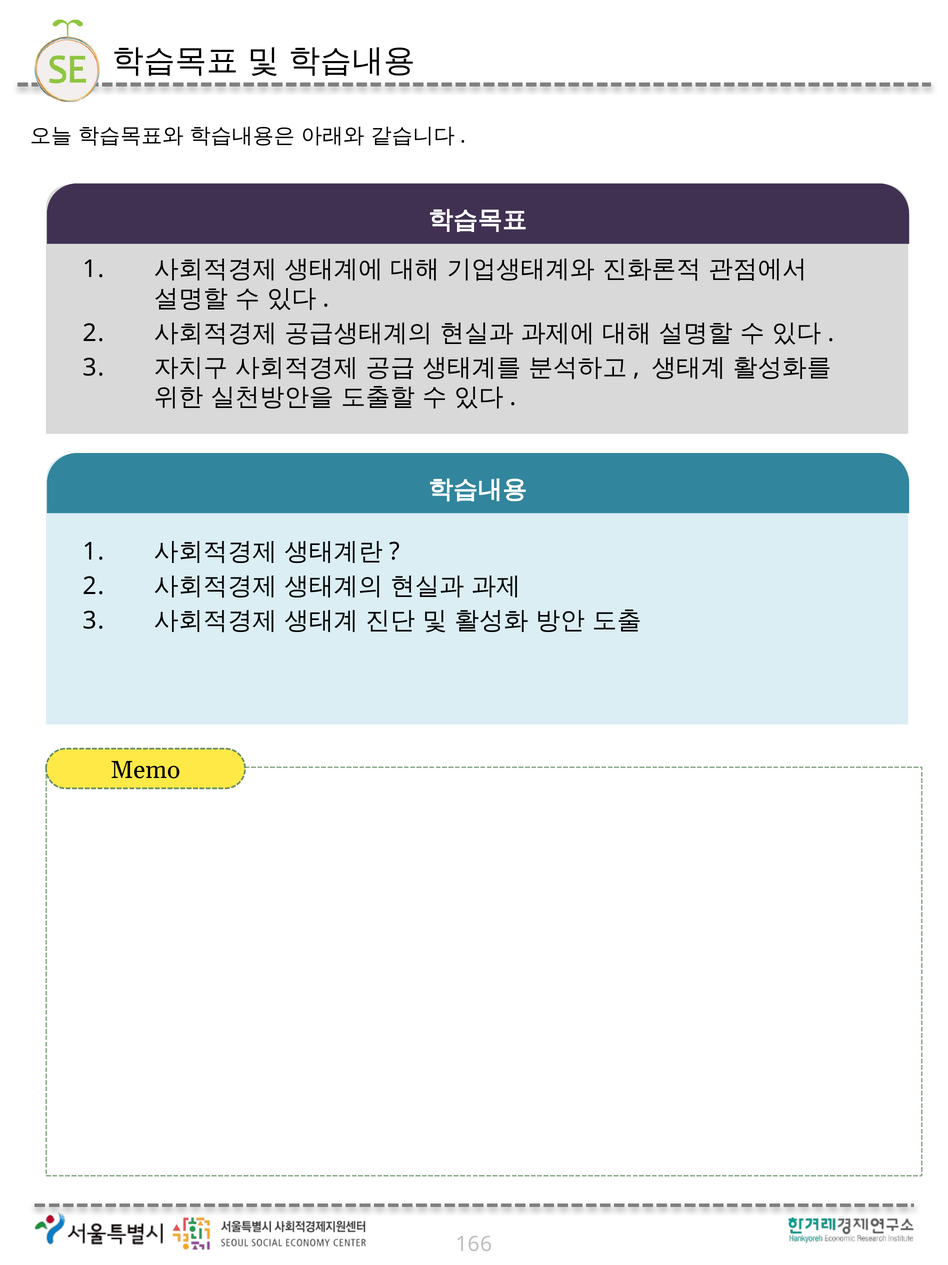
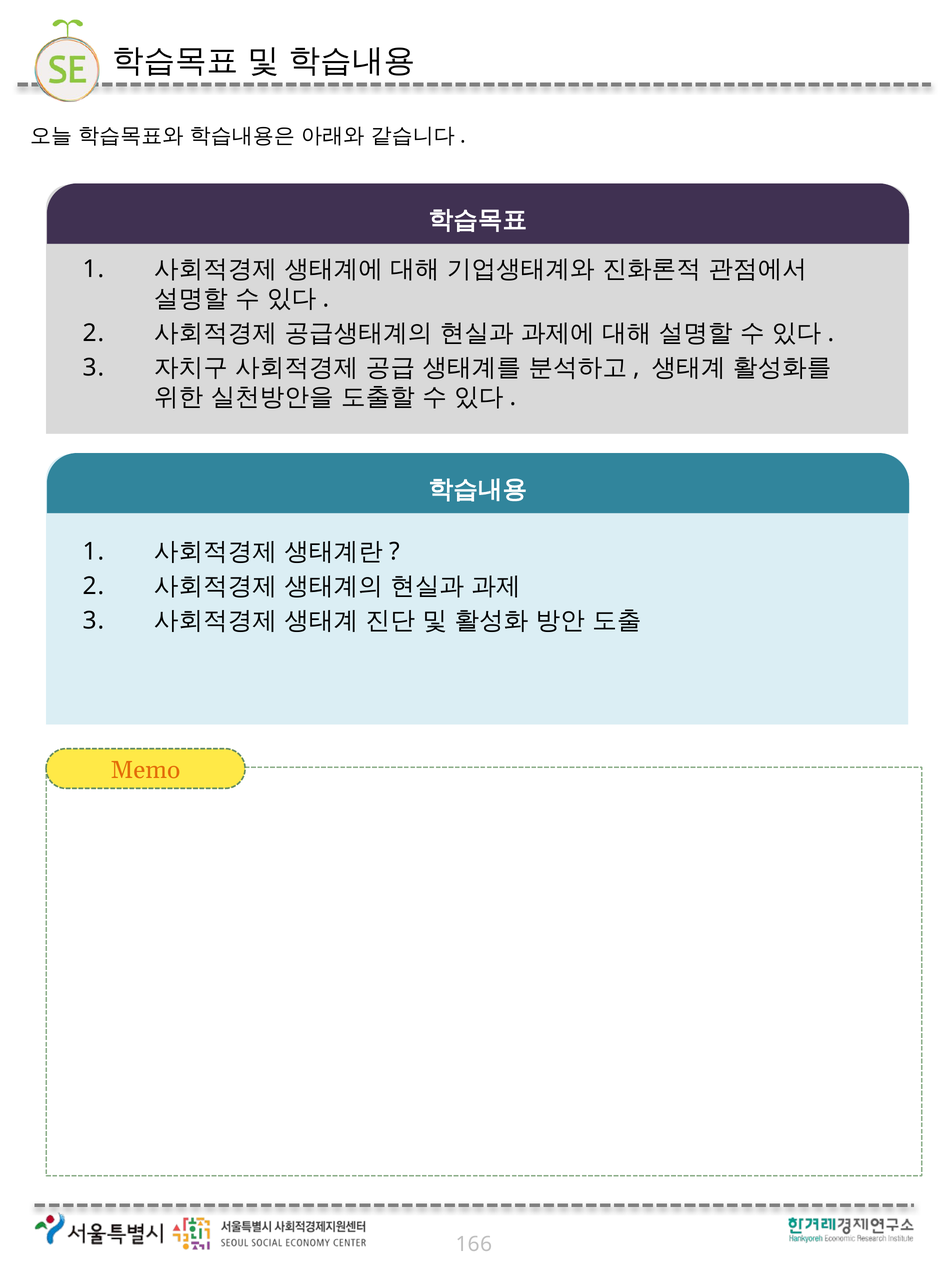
Memo colour: black -> orange
